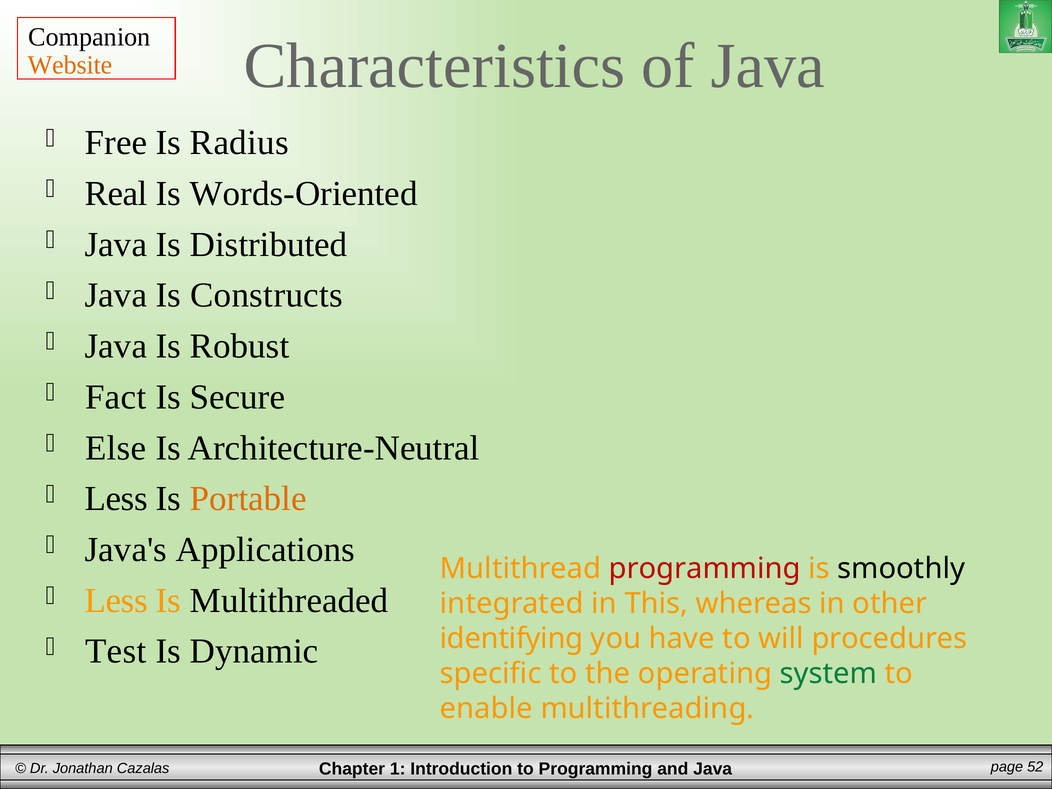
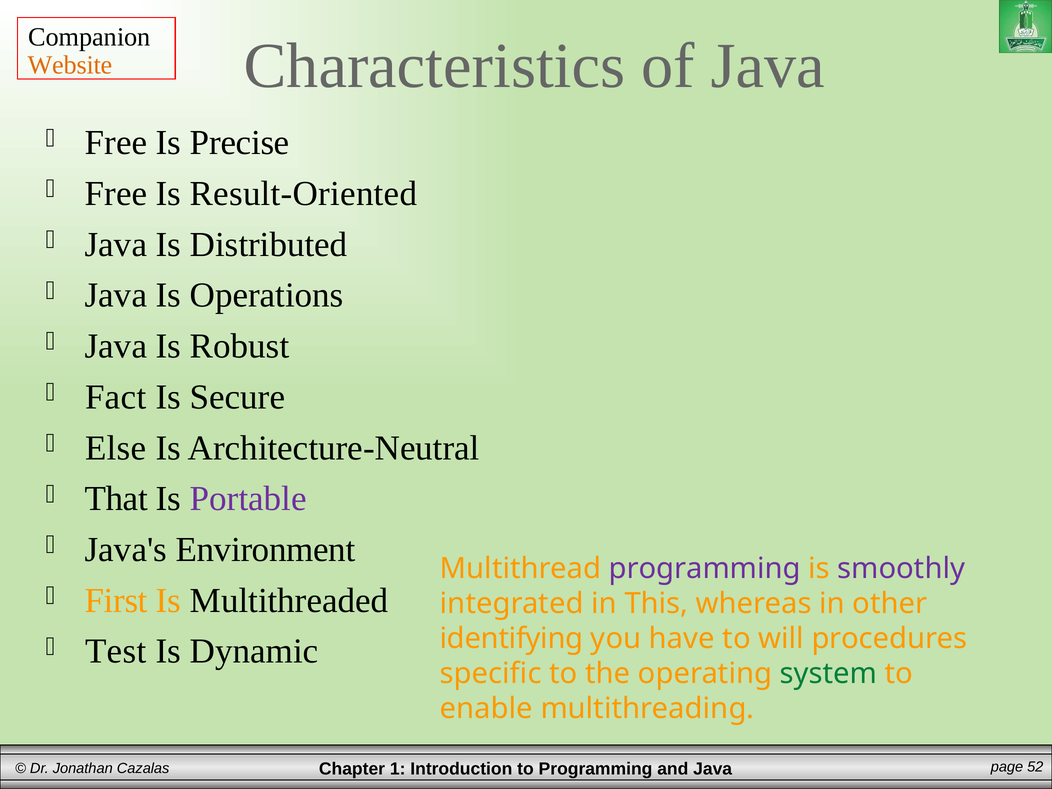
Radius: Radius -> Precise
Real at (116, 194): Real -> Free
Words-Oriented: Words-Oriented -> Result-Oriented
Constructs: Constructs -> Operations
Less at (116, 499): Less -> That
Portable colour: orange -> purple
Applications: Applications -> Environment
programming at (705, 568) colour: red -> purple
smoothly colour: black -> purple
Less at (116, 601): Less -> First
